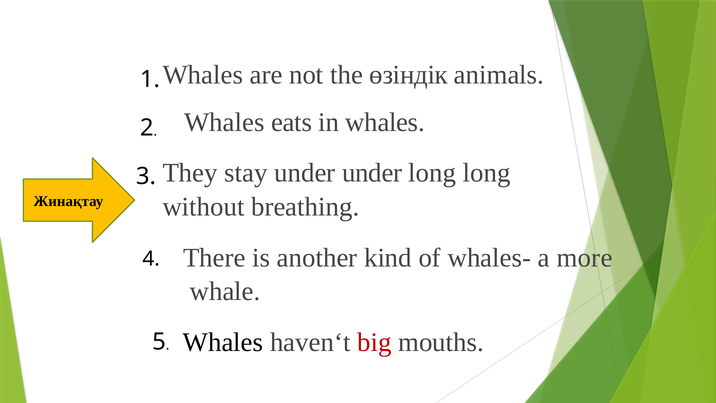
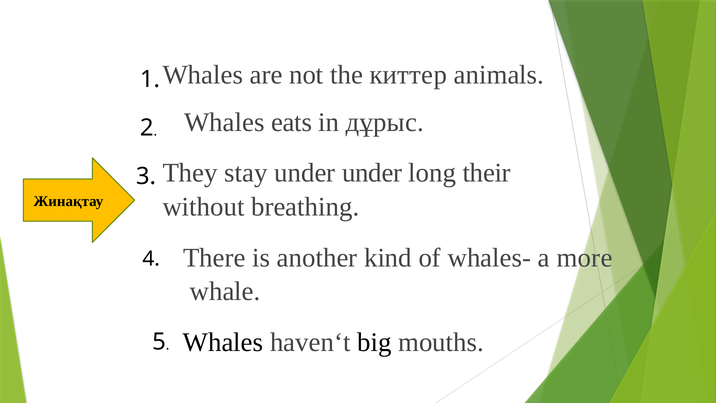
өзіндік: өзіндік -> киттер
in whales: whales -> дұрыс
long long: long -> their
big colour: red -> black
